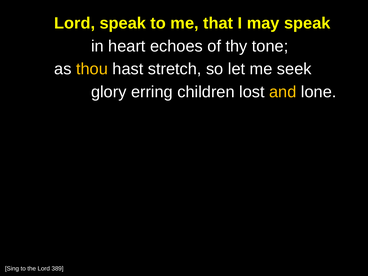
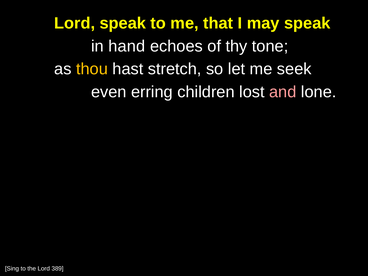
heart: heart -> hand
glory: glory -> even
and colour: yellow -> pink
